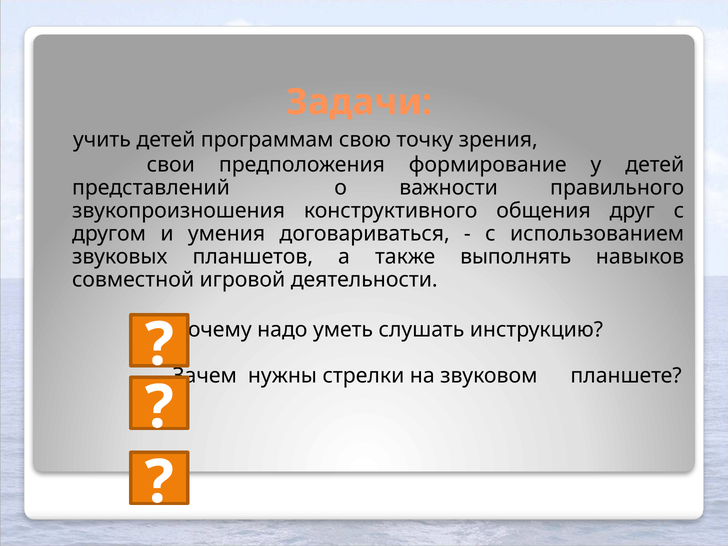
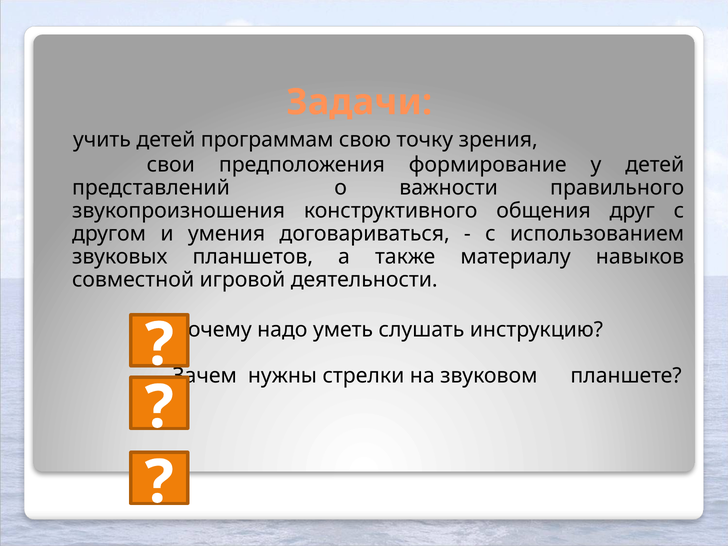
выполнять: выполнять -> материалу
